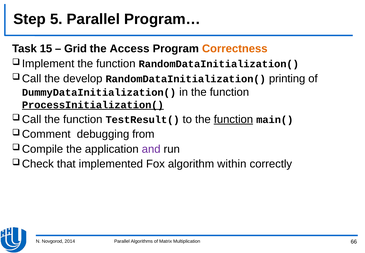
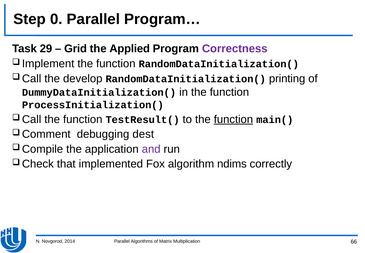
5: 5 -> 0
15: 15 -> 29
Access: Access -> Applied
Correctness colour: orange -> purple
ProcessInitialization( underline: present -> none
from: from -> dest
within: within -> ndims
